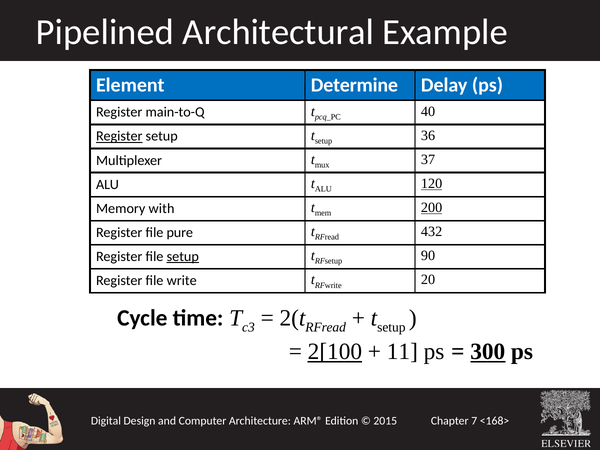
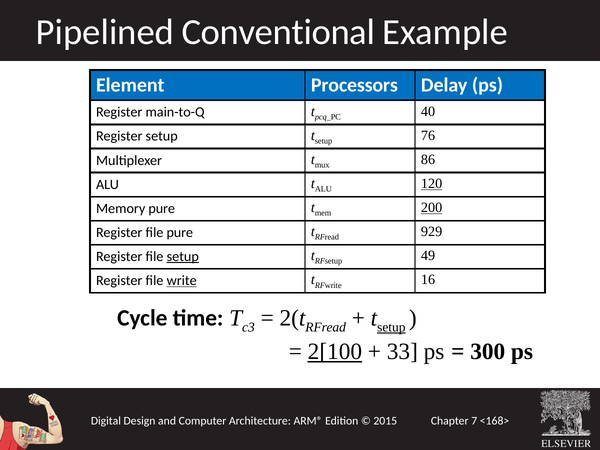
Architectural: Architectural -> Conventional
Determine: Determine -> Processors
Register at (119, 136) underline: present -> none
36: 36 -> 76
37: 37 -> 86
Memory with: with -> pure
432: 432 -> 929
90: 90 -> 49
write underline: none -> present
20: 20 -> 16
setup at (391, 327) underline: none -> present
11: 11 -> 33
300 underline: present -> none
